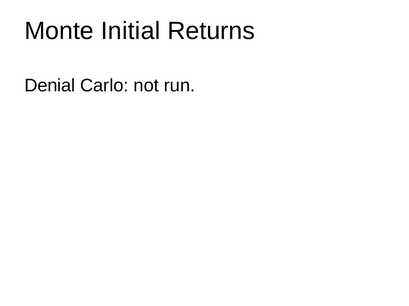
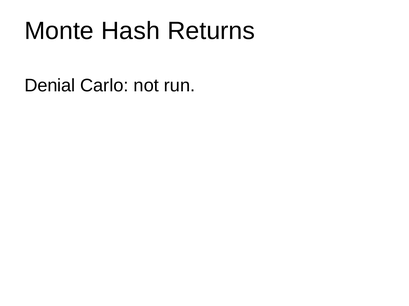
Initial: Initial -> Hash
